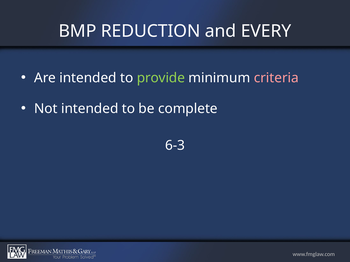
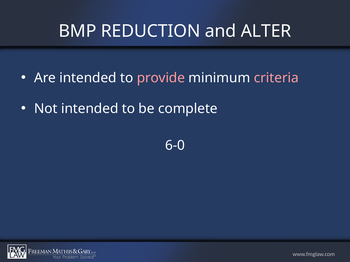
EVERY: EVERY -> ALTER
provide colour: light green -> pink
6-3: 6-3 -> 6-0
